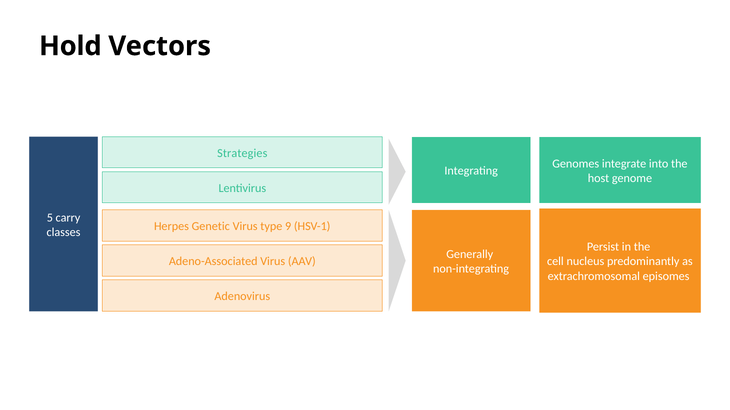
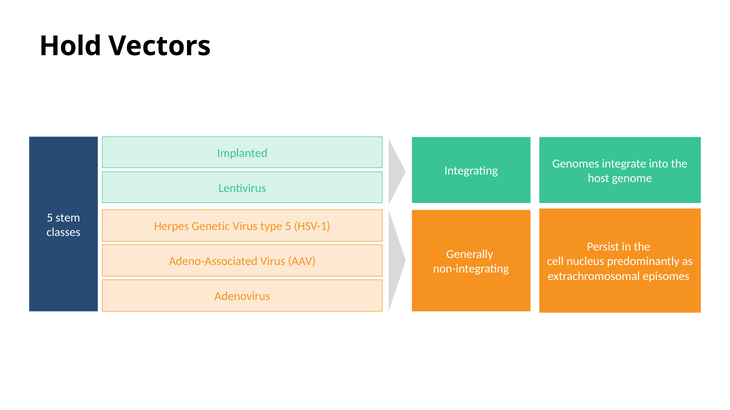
Strategies: Strategies -> Implanted
carry: carry -> stem
type 9: 9 -> 5
